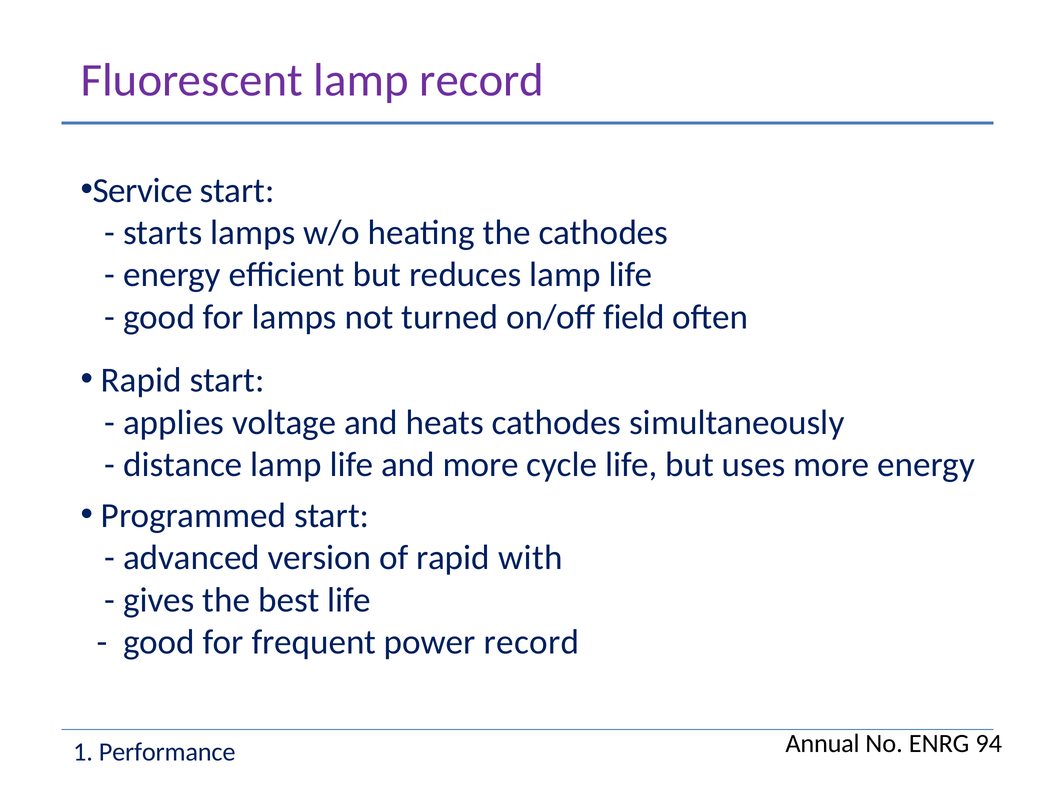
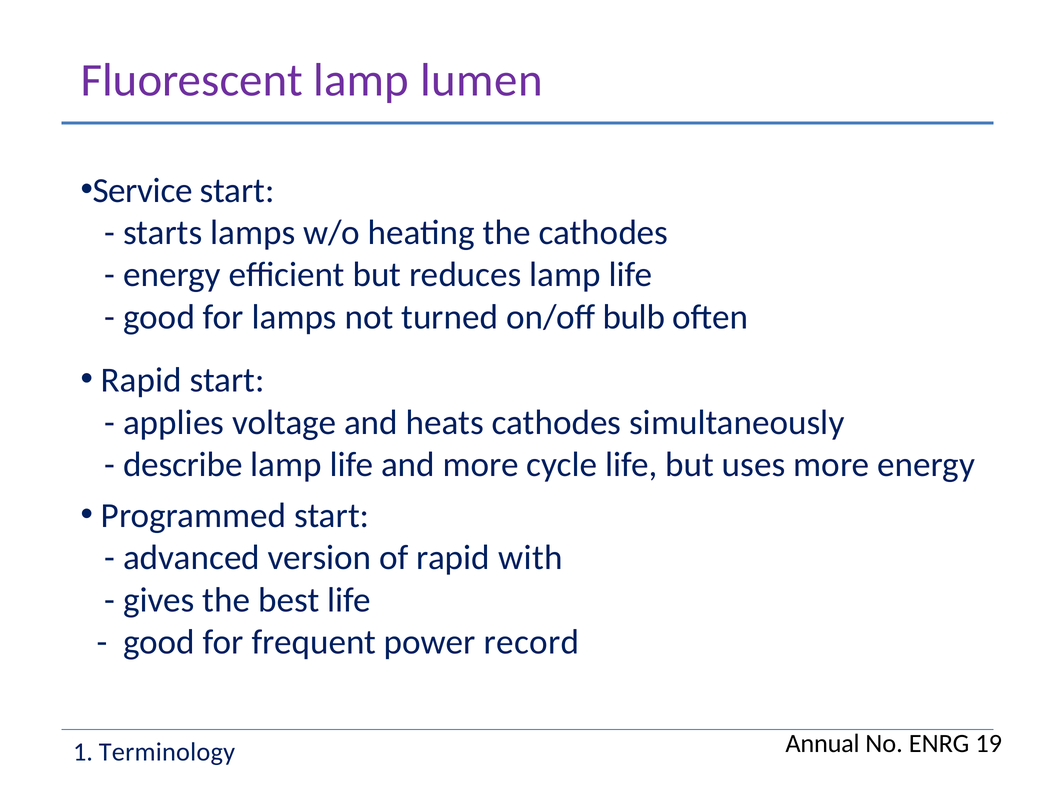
lamp record: record -> lumen
field: field -> bulb
distance: distance -> describe
94: 94 -> 19
Performance: Performance -> Terminology
